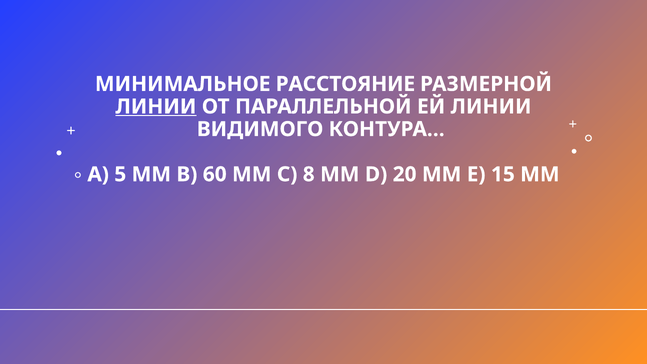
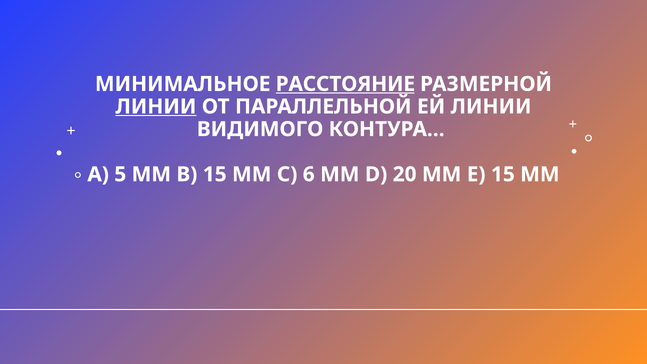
РАССТОЯНИЕ underline: none -> present
B 60: 60 -> 15
8: 8 -> 6
